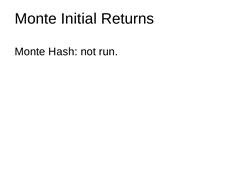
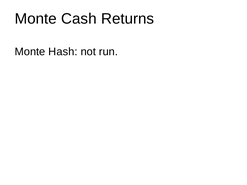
Initial: Initial -> Cash
